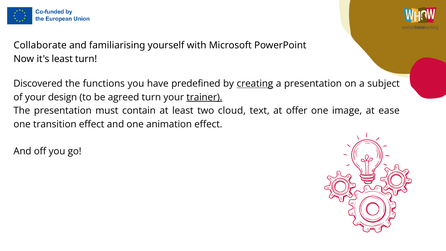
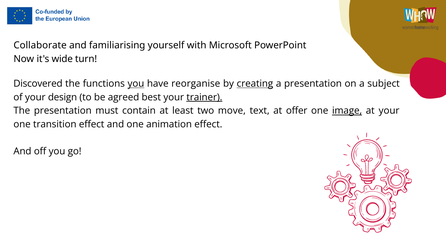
it's least: least -> wide
you at (136, 84) underline: none -> present
predefined: predefined -> reorganise
agreed turn: turn -> best
cloud: cloud -> move
image underline: none -> present
at ease: ease -> your
